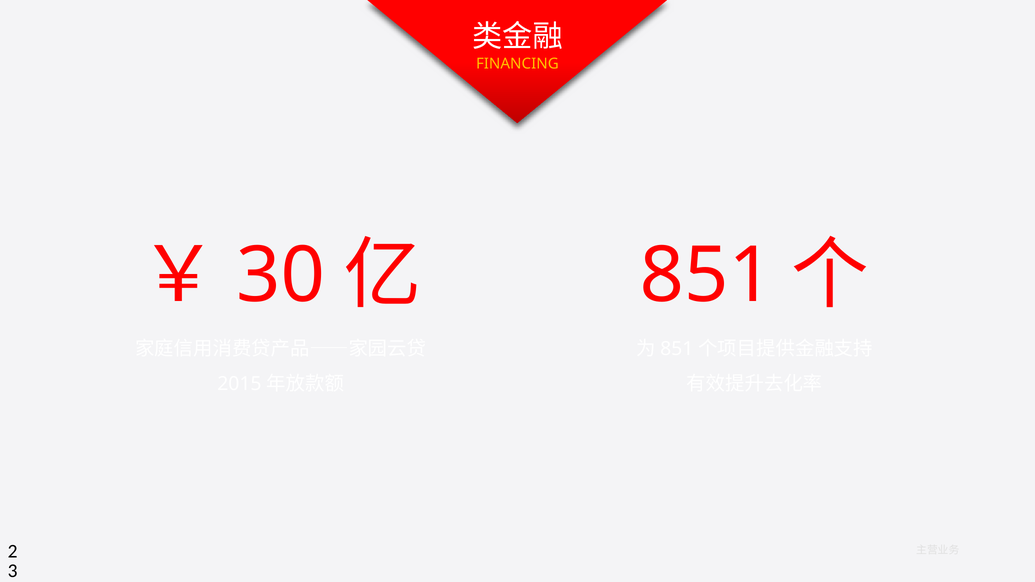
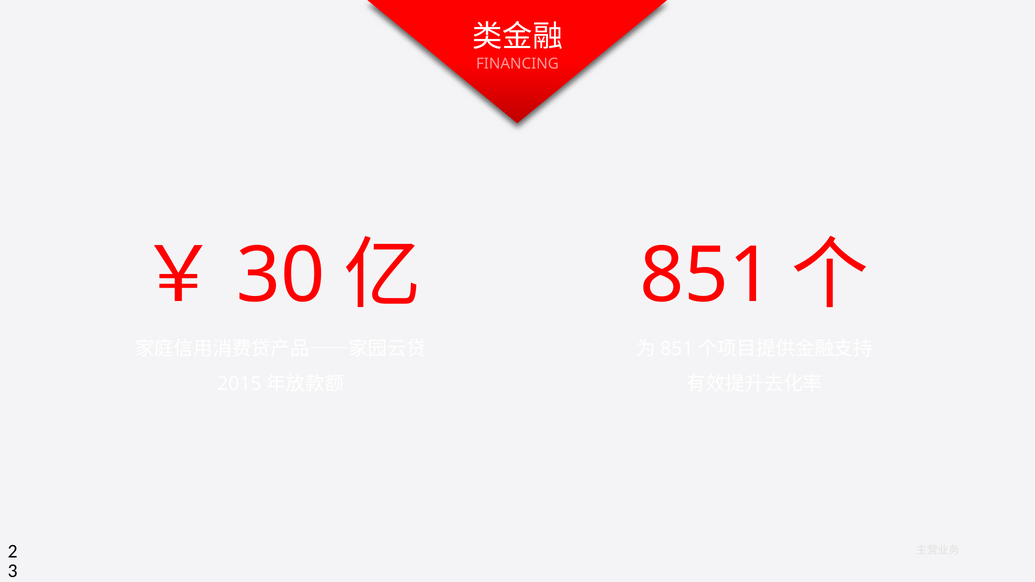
FINANCING colour: yellow -> pink
